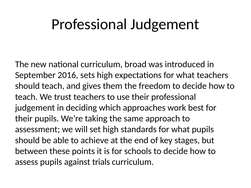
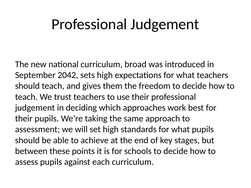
2016: 2016 -> 2042
trials: trials -> each
